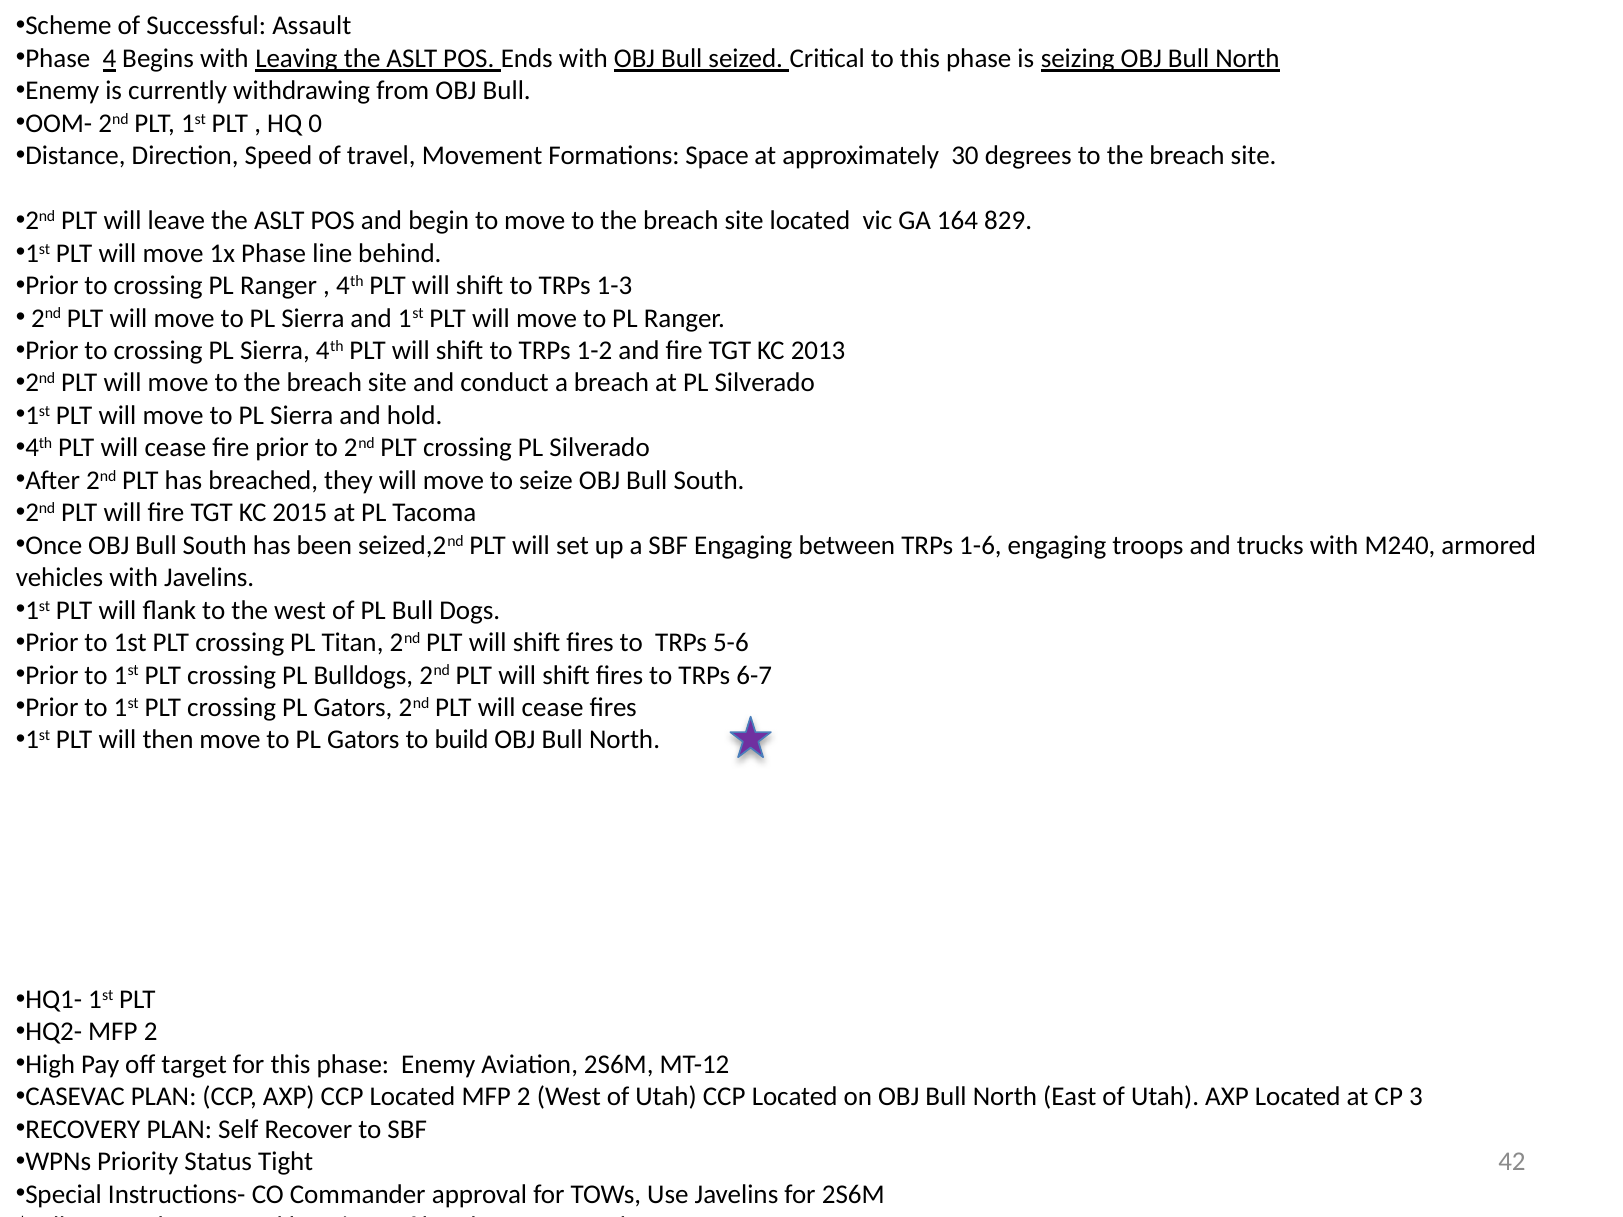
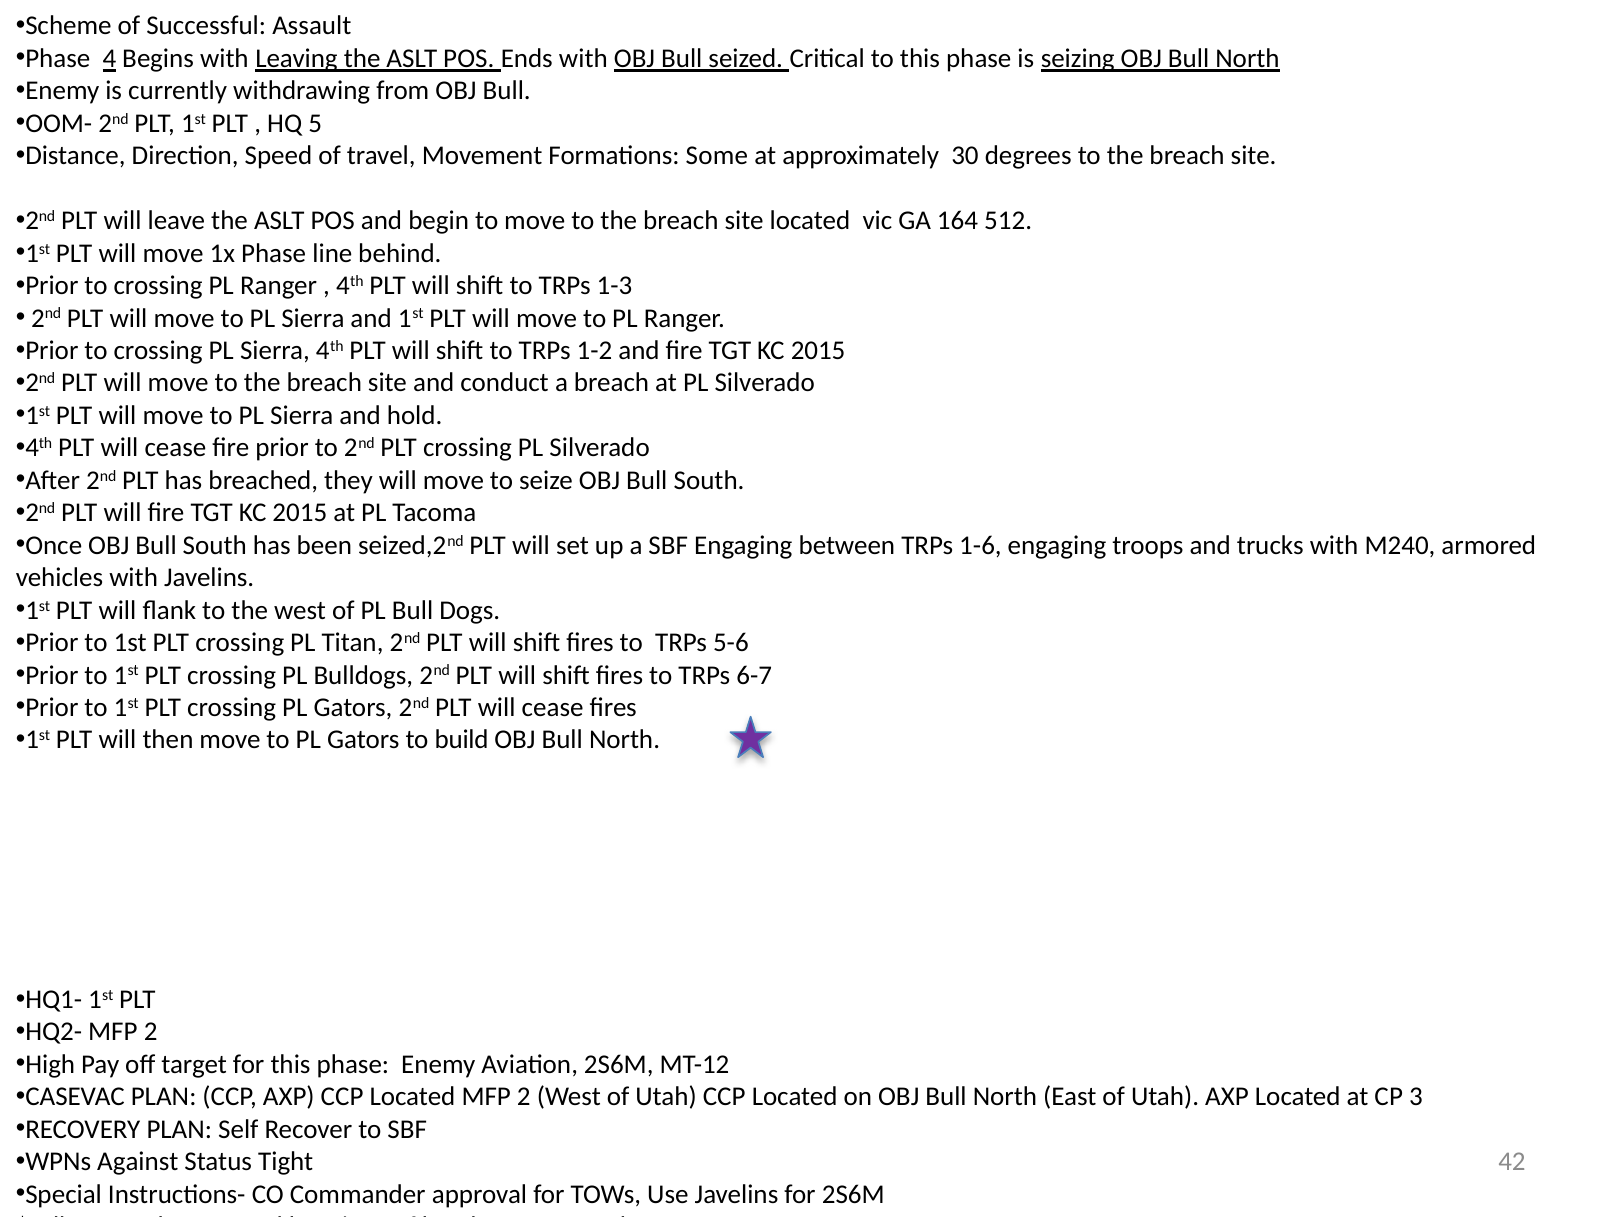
0: 0 -> 5
Space: Space -> Some
829: 829 -> 512
2013 at (818, 351): 2013 -> 2015
Priority: Priority -> Against
